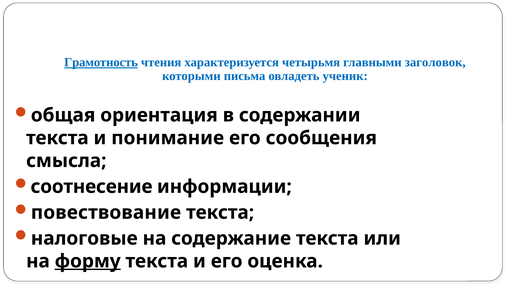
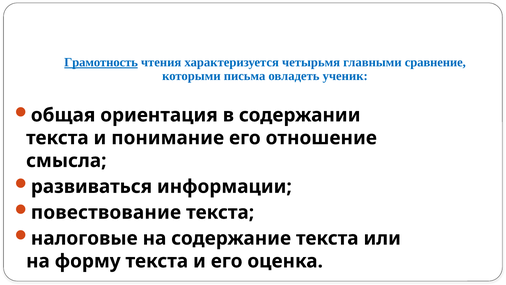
заголовок: заголовок -> сравнение
сообщения: сообщения -> отношение
соотнесение: соотнесение -> развиваться
форму underline: present -> none
